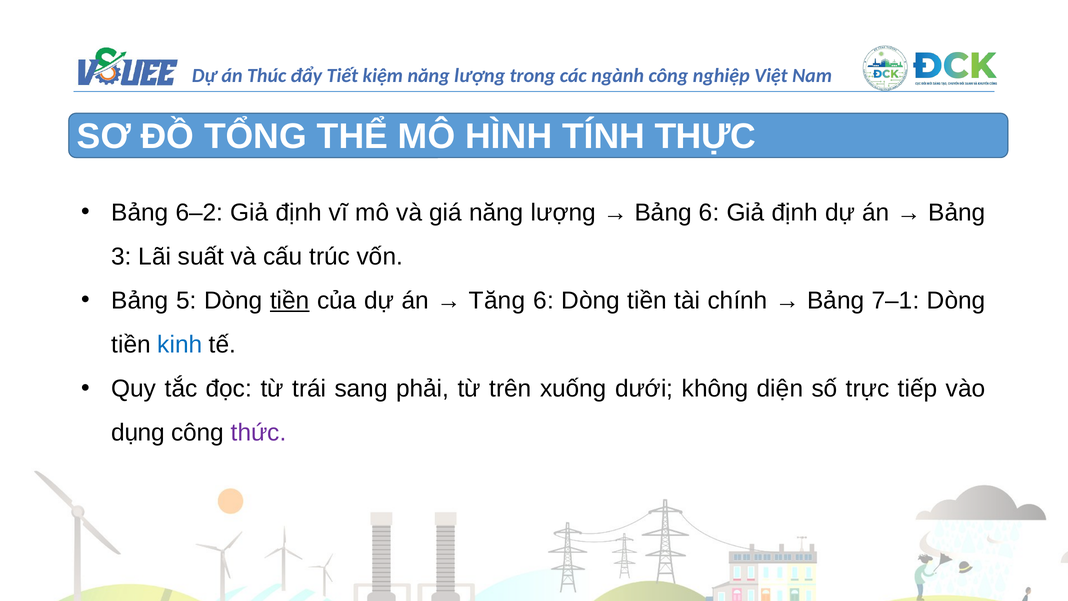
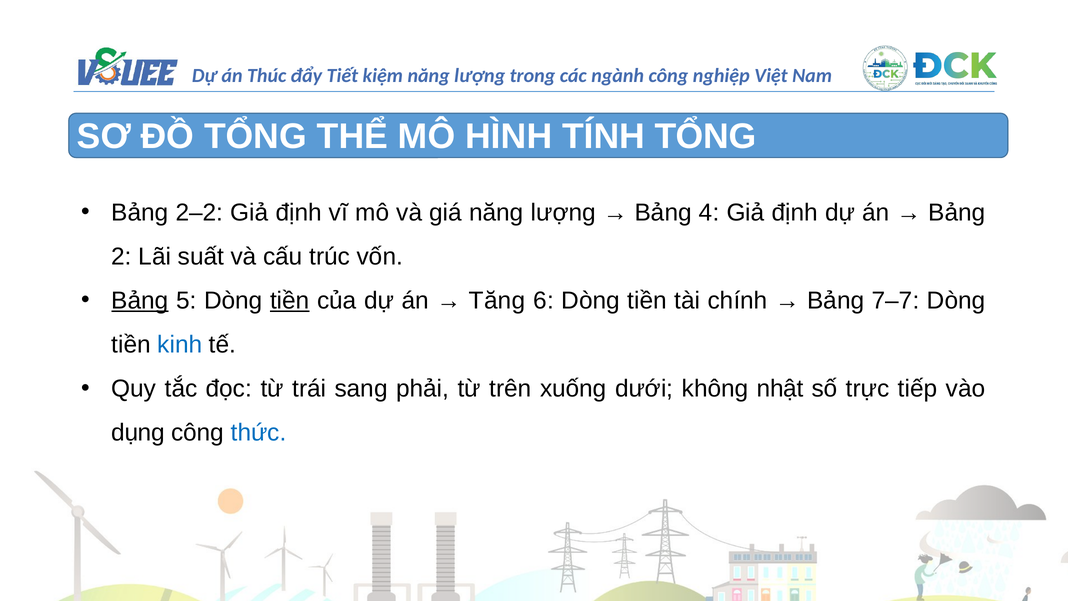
TÍNH THỰC: THỰC -> TỔNG
6–2: 6–2 -> 2–2
Bảng 6: 6 -> 4
3: 3 -> 2
Bảng at (140, 301) underline: none -> present
7–1: 7–1 -> 7–7
diện: diện -> nhật
thức colour: purple -> blue
